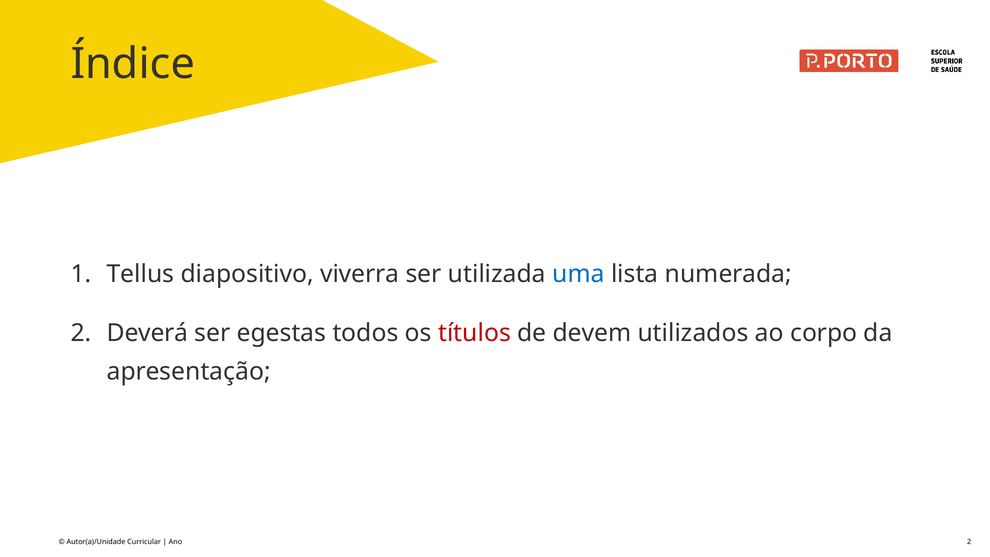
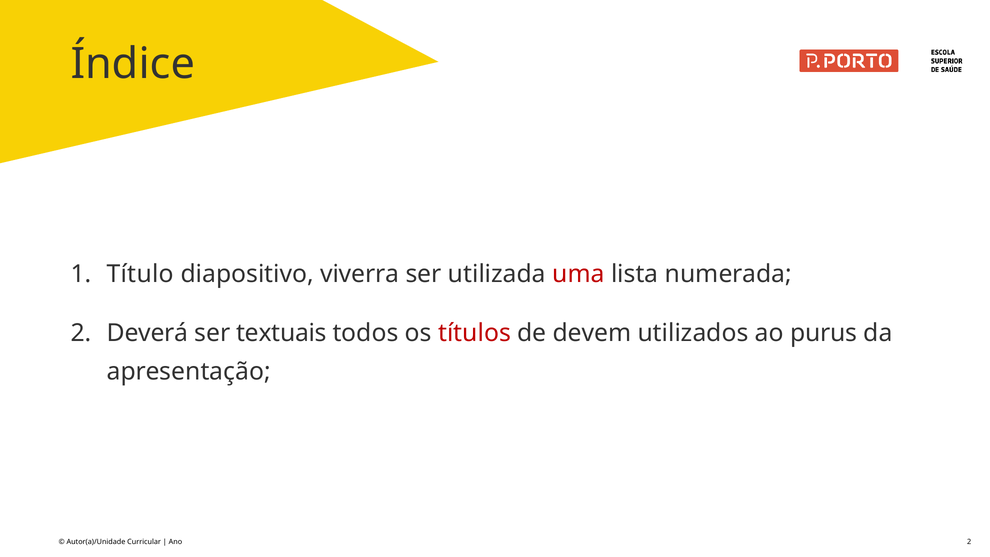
Tellus: Tellus -> Título
uma colour: blue -> red
egestas: egestas -> textuais
corpo: corpo -> purus
